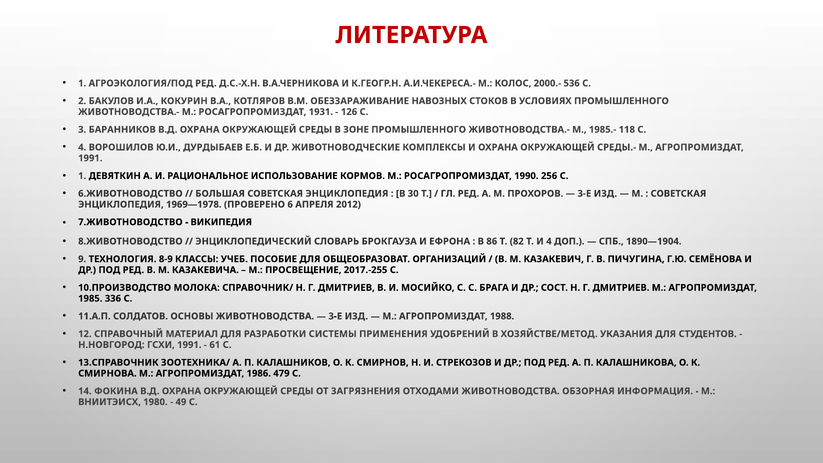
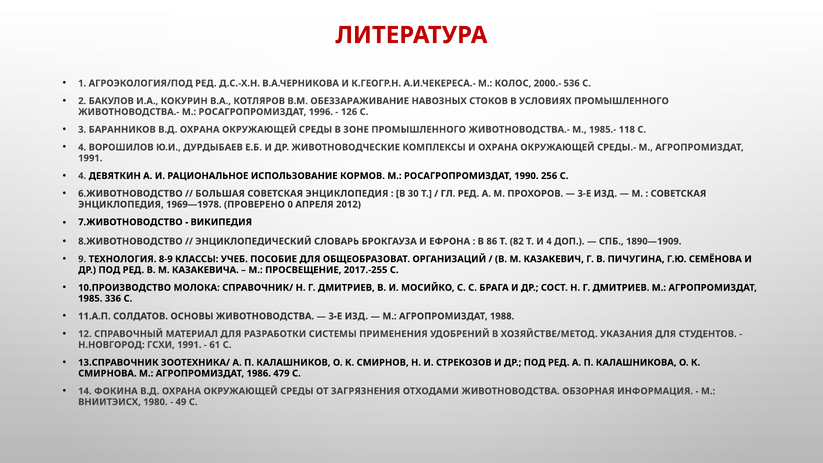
1931: 1931 -> 1996
1 at (82, 176): 1 -> 4
6: 6 -> 0
1890—1904: 1890—1904 -> 1890—1909
